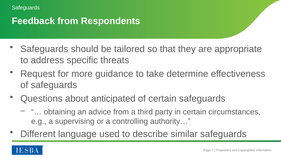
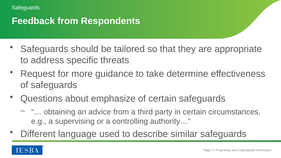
anticipated: anticipated -> emphasize
